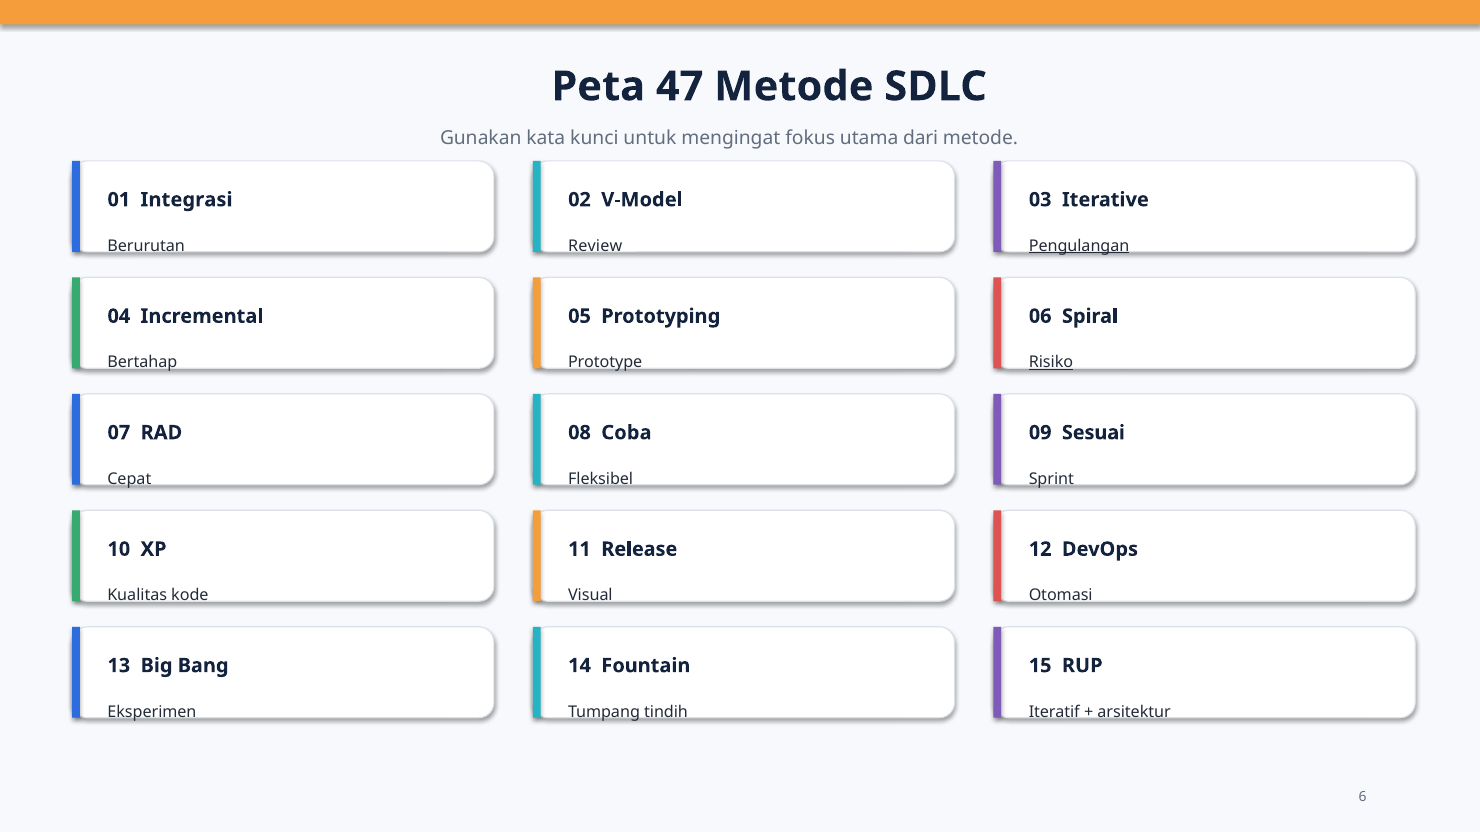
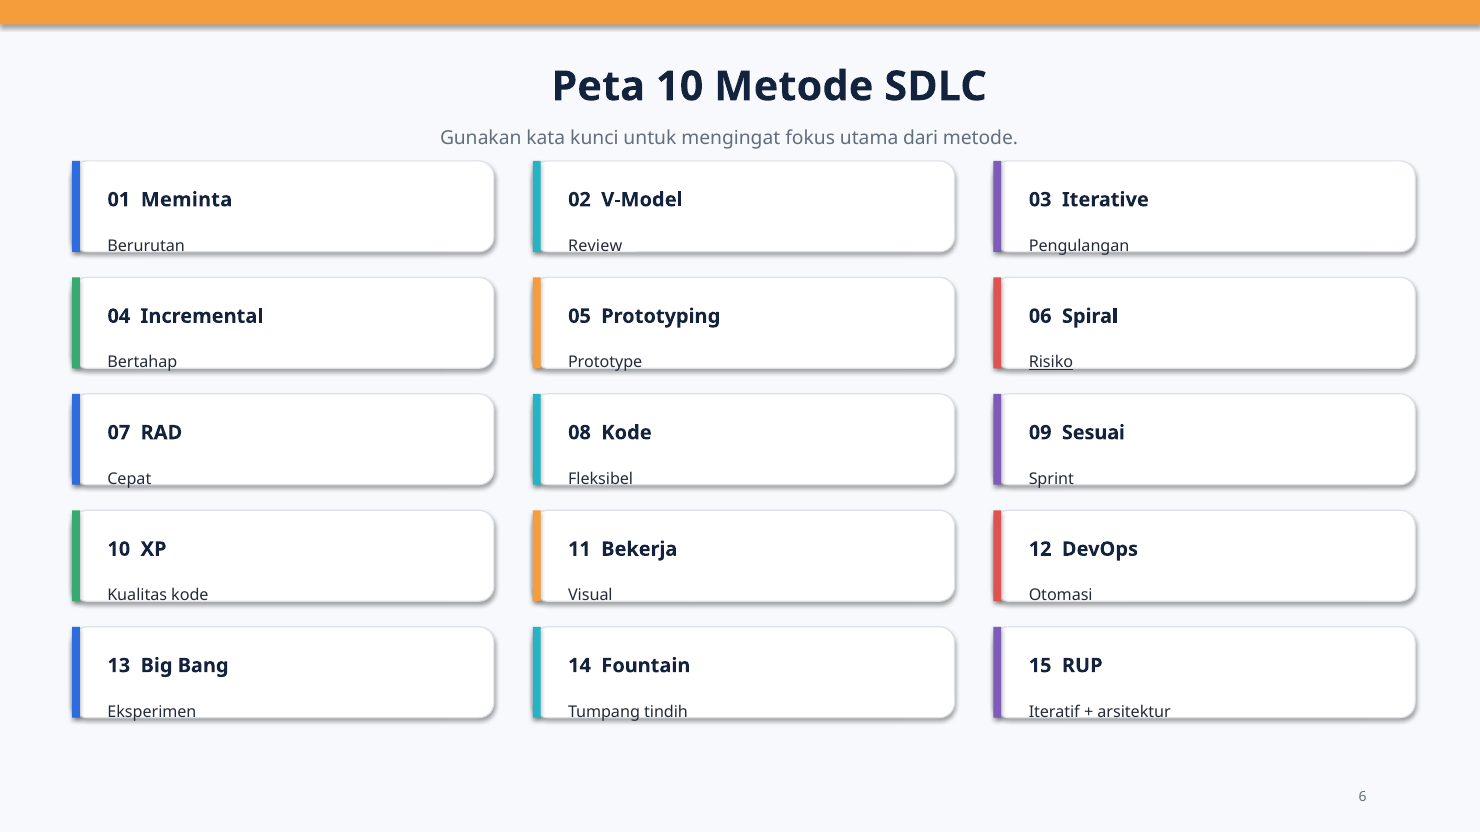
Peta 47: 47 -> 10
Integrasi: Integrasi -> Meminta
Pengulangan underline: present -> none
08 Coba: Coba -> Kode
Release: Release -> Bekerja
